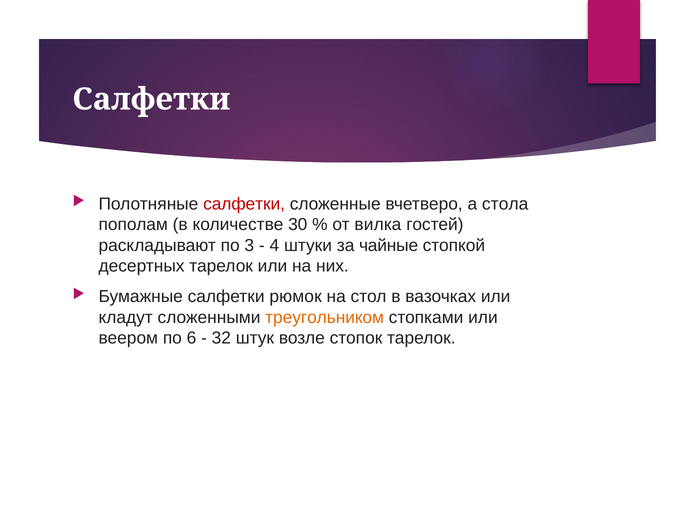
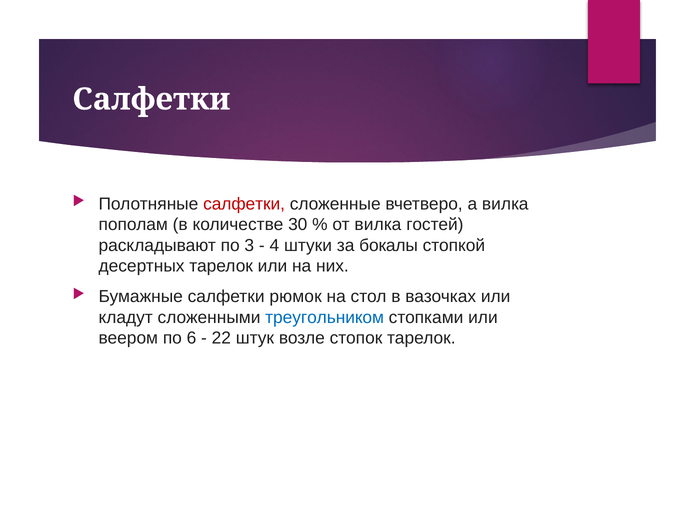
а стола: стола -> вилка
чайные: чайные -> бокалы
треугольником colour: orange -> blue
32: 32 -> 22
